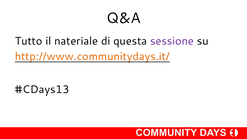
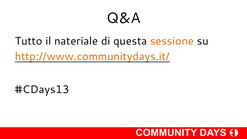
sessione colour: purple -> orange
